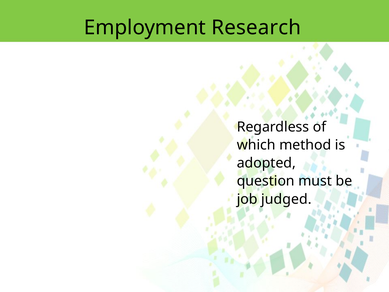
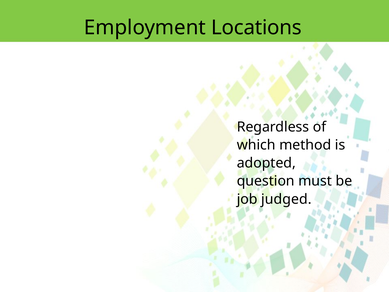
Research: Research -> Locations
